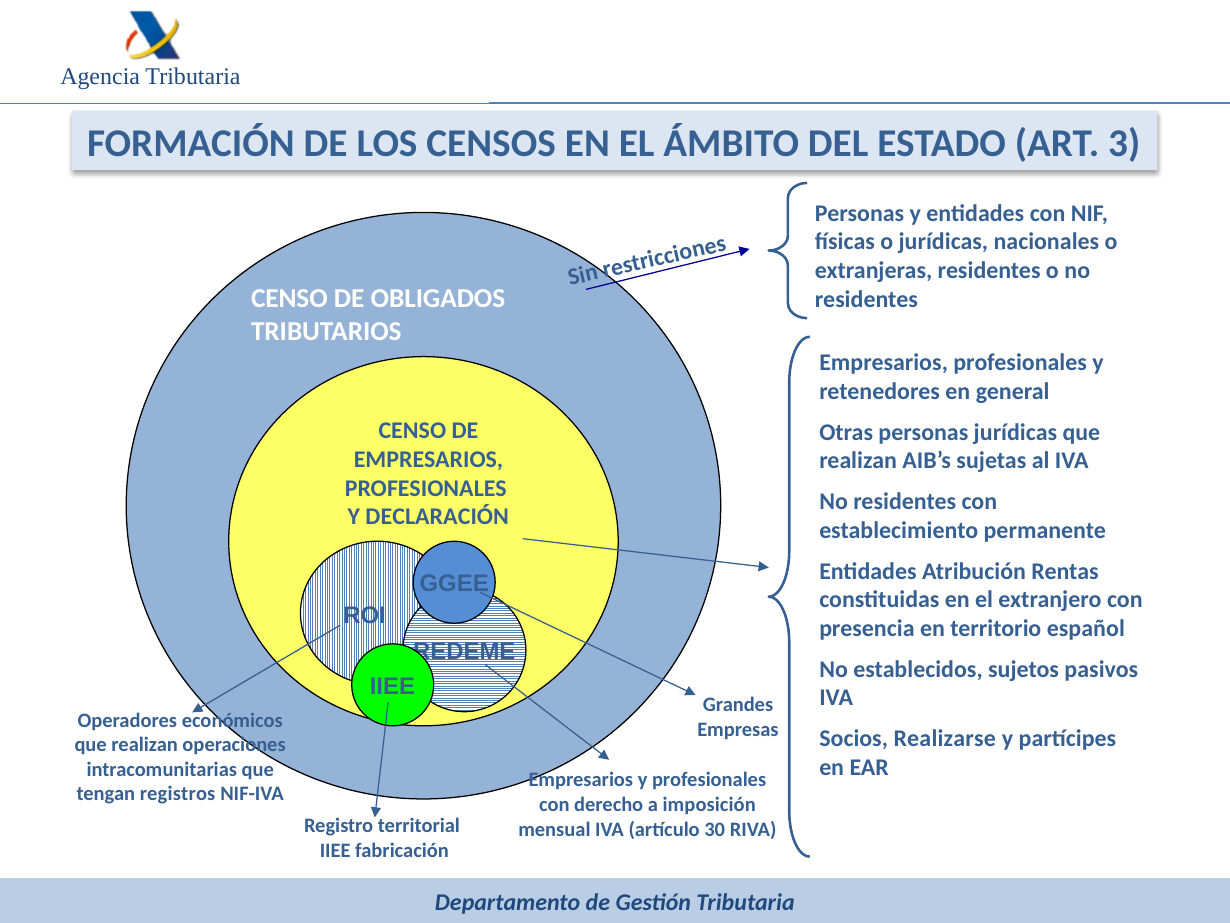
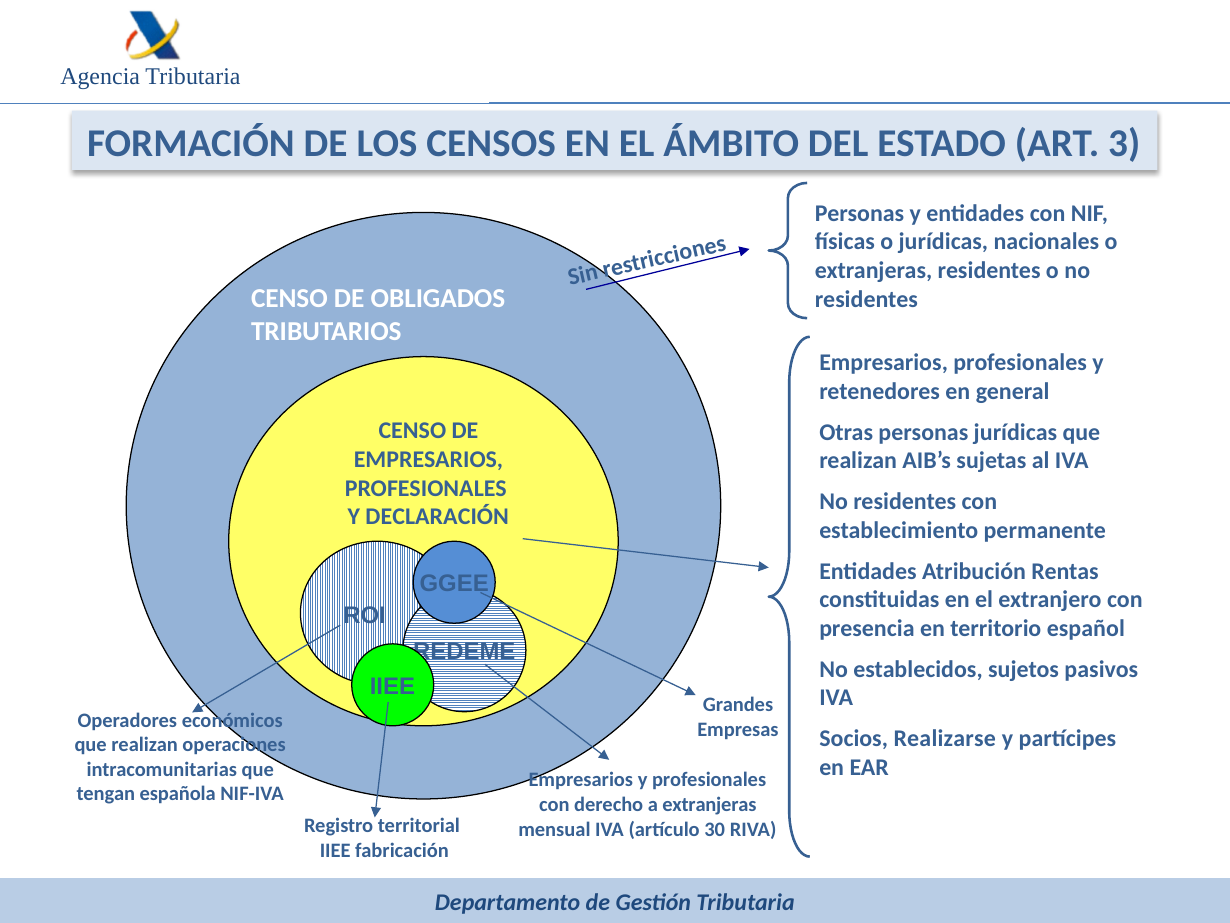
registros: registros -> española
a imposición: imposición -> extranjeras
